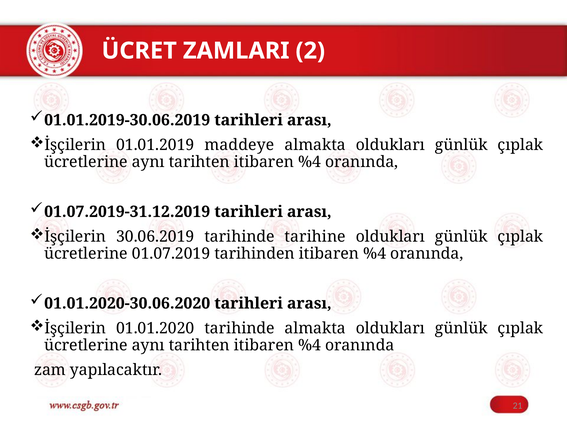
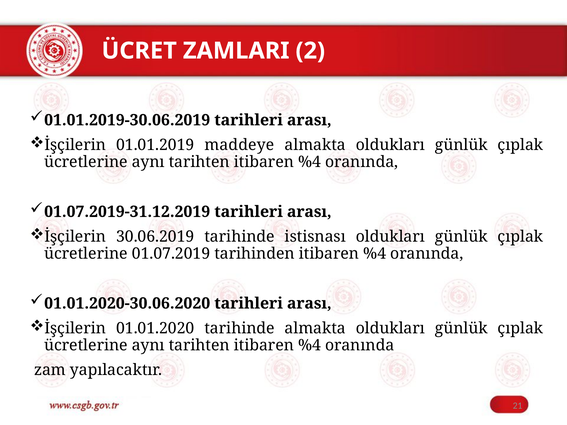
tarihine: tarihine -> istisnası
